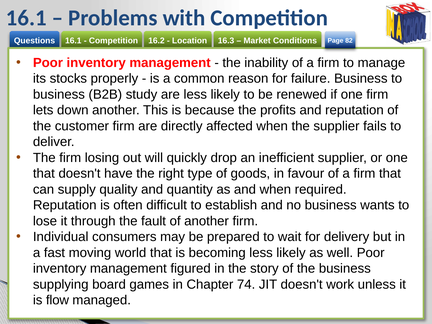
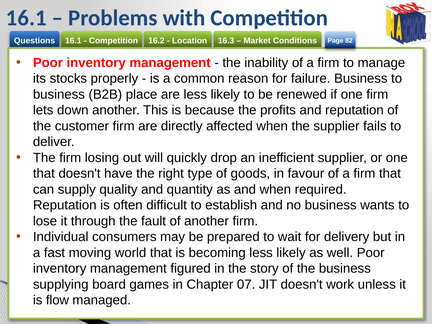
study: study -> place
74: 74 -> 07
